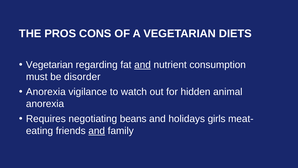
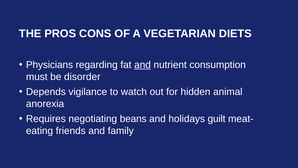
Vegetarian at (50, 65): Vegetarian -> Physicians
Anorexia at (46, 92): Anorexia -> Depends
girls: girls -> guilt
and at (97, 131) underline: present -> none
